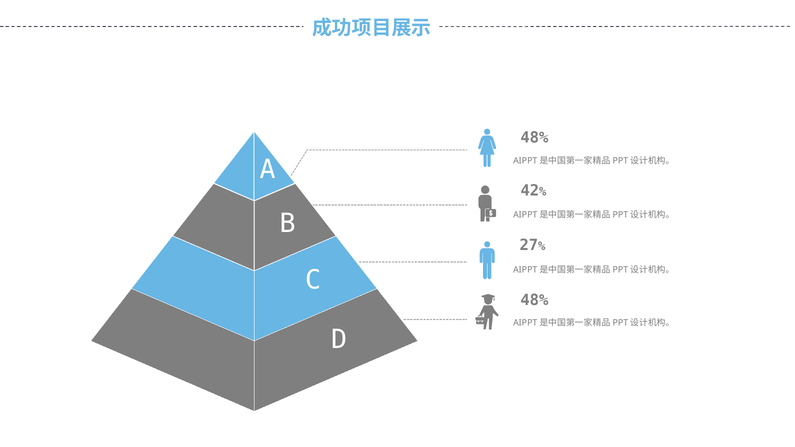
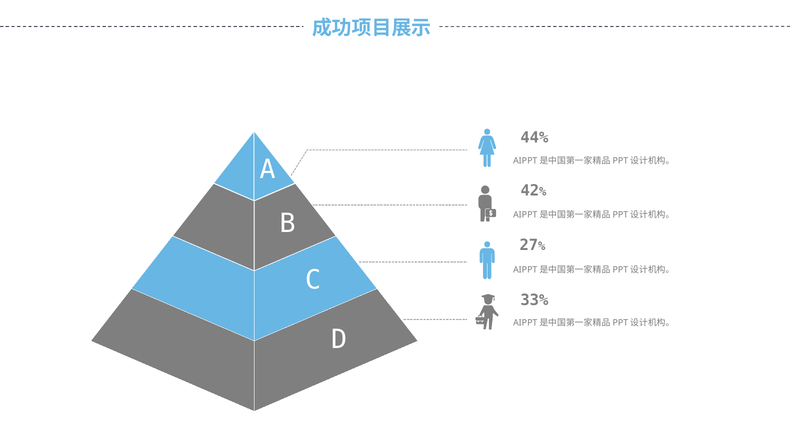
48% at (534, 138): 48% -> 44%
48% at (534, 300): 48% -> 33%
